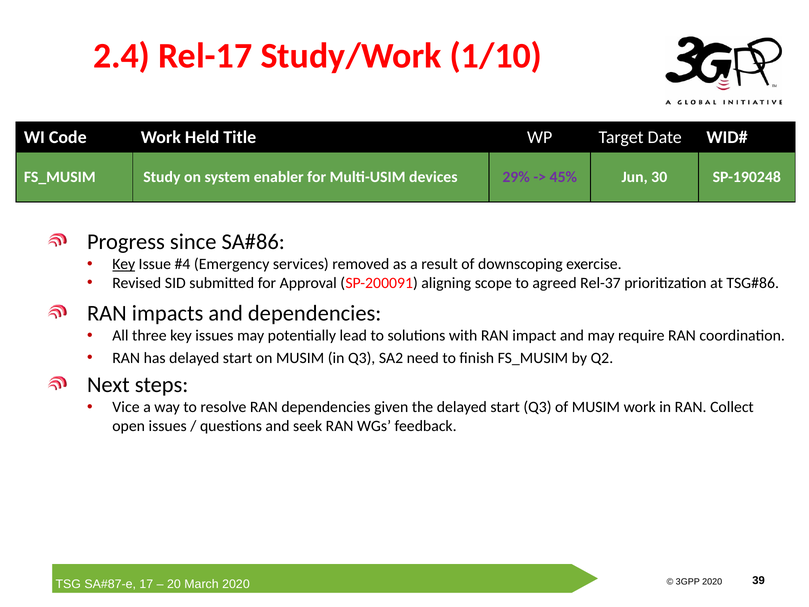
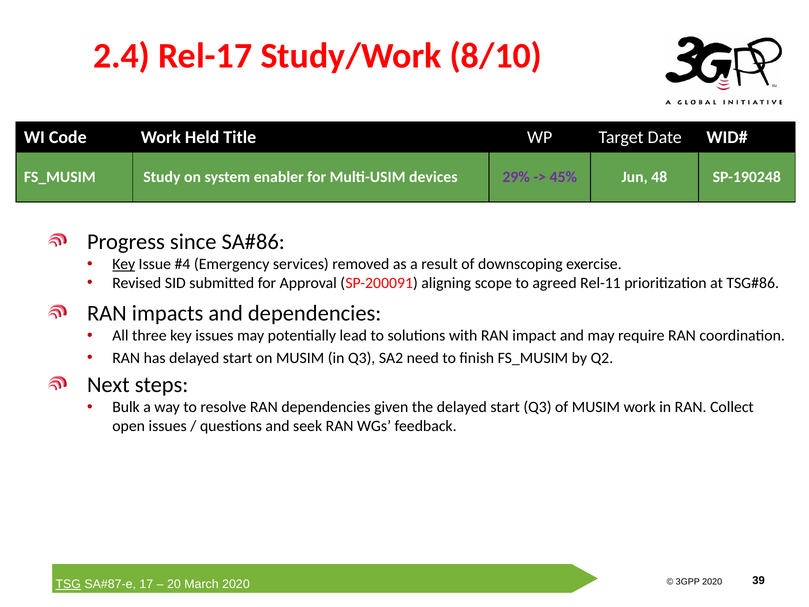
1/10: 1/10 -> 8/10
30: 30 -> 48
Rel-37: Rel-37 -> Rel-11
Vice: Vice -> Bulk
TSG underline: none -> present
